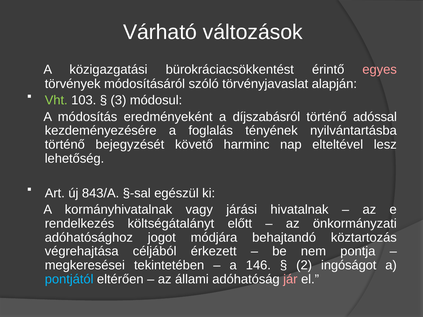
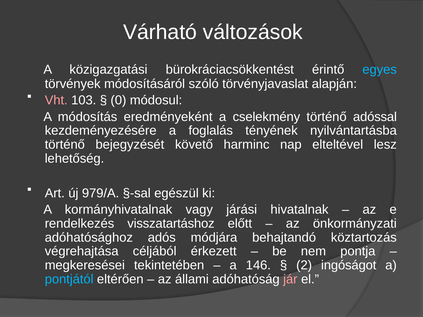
egyes colour: pink -> light blue
Vht colour: light green -> pink
3: 3 -> 0
díjszabásról: díjszabásról -> cselekmény
843/A: 843/A -> 979/A
költségátalányt: költségátalányt -> visszatartáshoz
jogot: jogot -> adós
